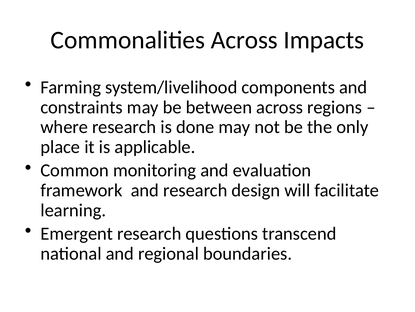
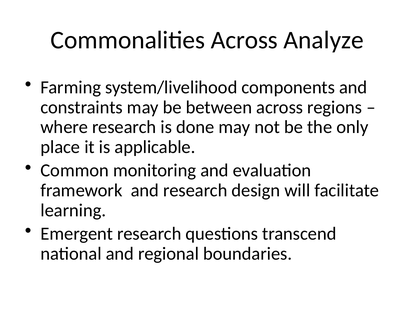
Impacts: Impacts -> Analyze
